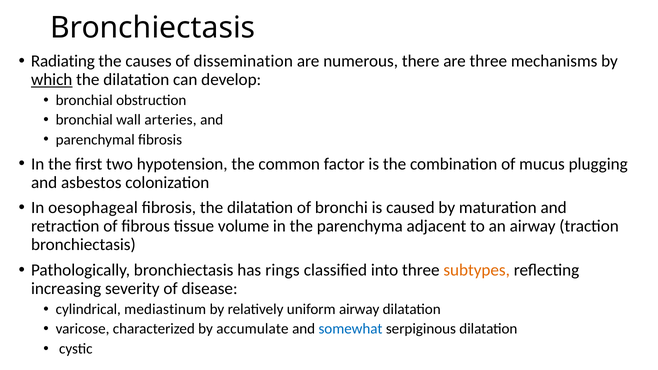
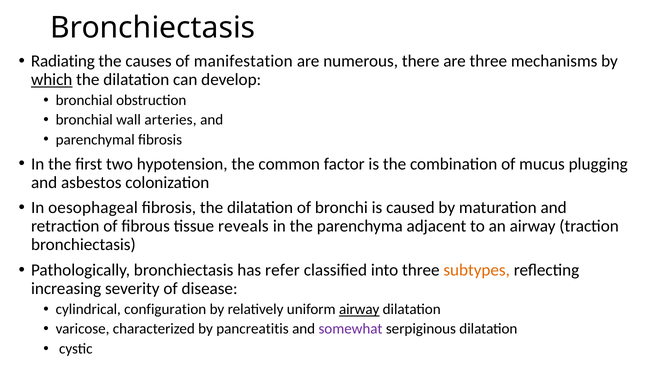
dissemination: dissemination -> manifestation
volume: volume -> reveals
rings: rings -> refer
mediastinum: mediastinum -> configuration
airway at (359, 309) underline: none -> present
accumulate: accumulate -> pancreatitis
somewhat colour: blue -> purple
